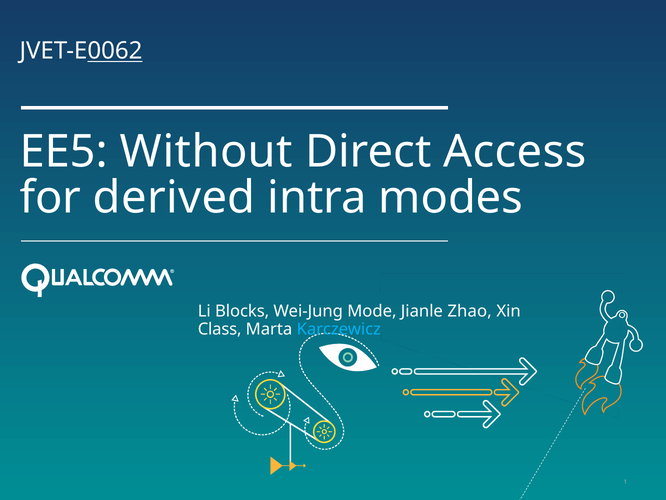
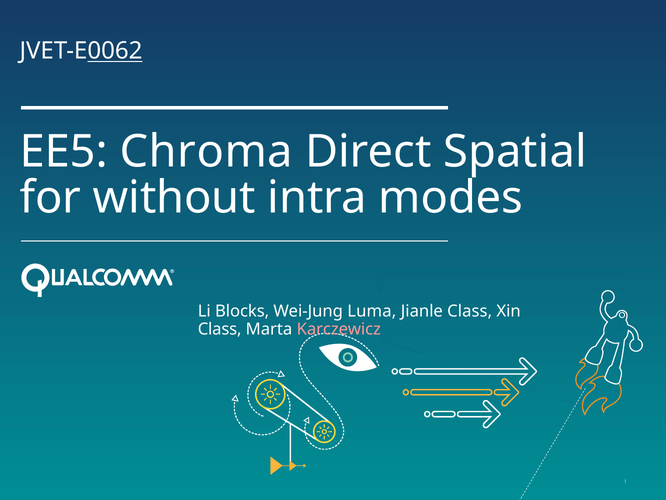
Without: Without -> Chroma
Access: Access -> Spatial
derived: derived -> without
Mode: Mode -> Luma
Jianle Zhao: Zhao -> Class
Karczewicz colour: light blue -> pink
